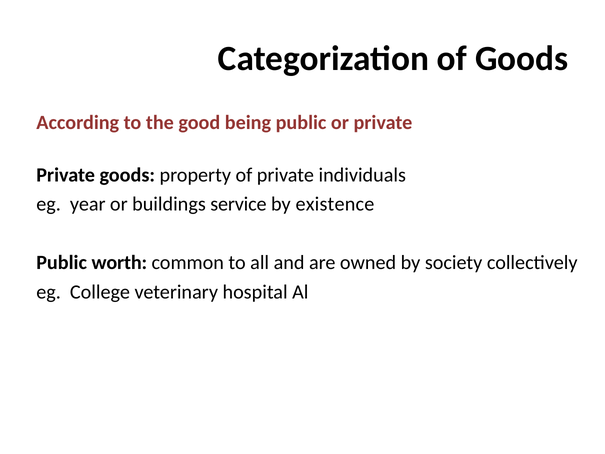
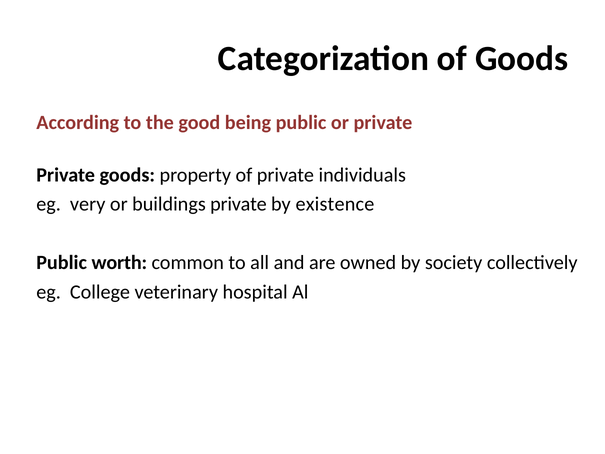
year: year -> very
buildings service: service -> private
